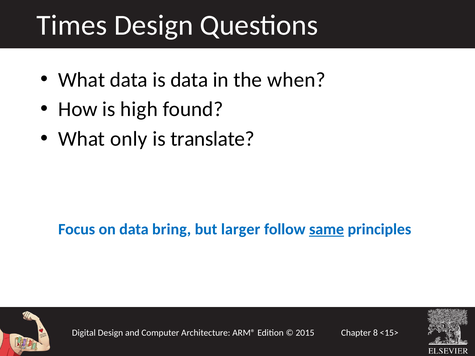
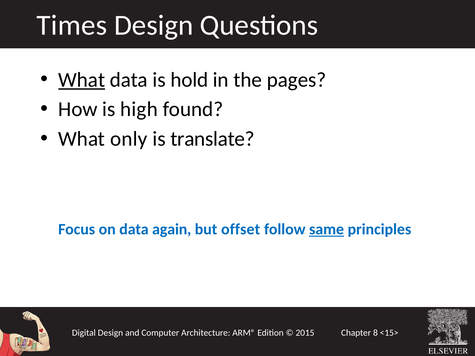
What at (82, 80) underline: none -> present
is data: data -> hold
when: when -> pages
bring: bring -> again
larger: larger -> offset
